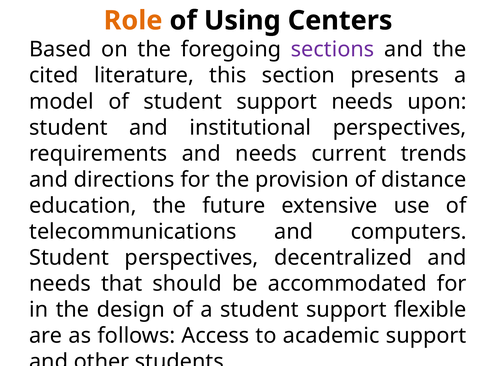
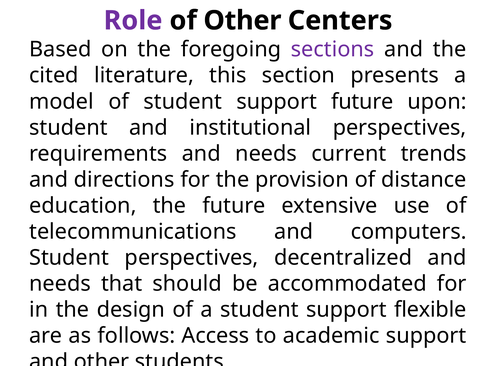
Role colour: orange -> purple
of Using: Using -> Other
support needs: needs -> future
